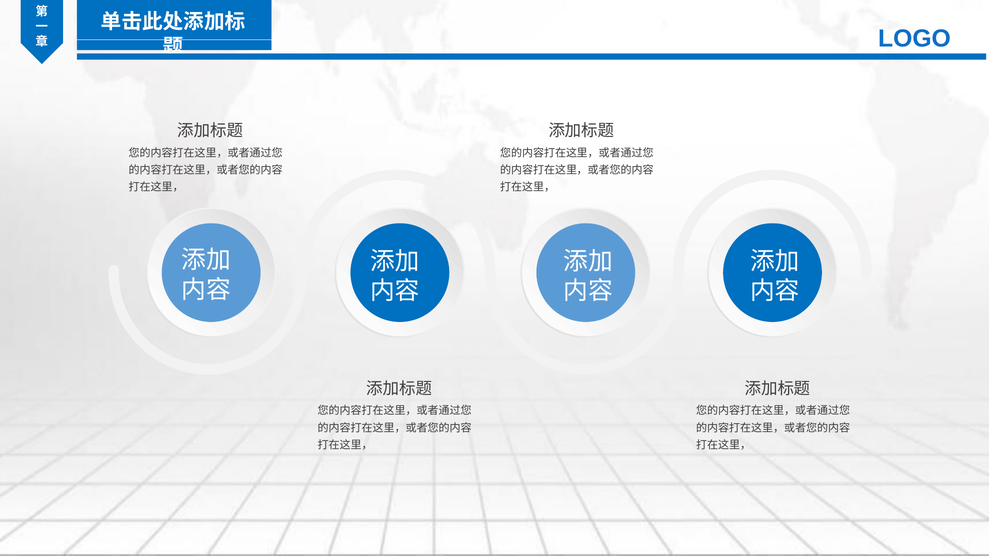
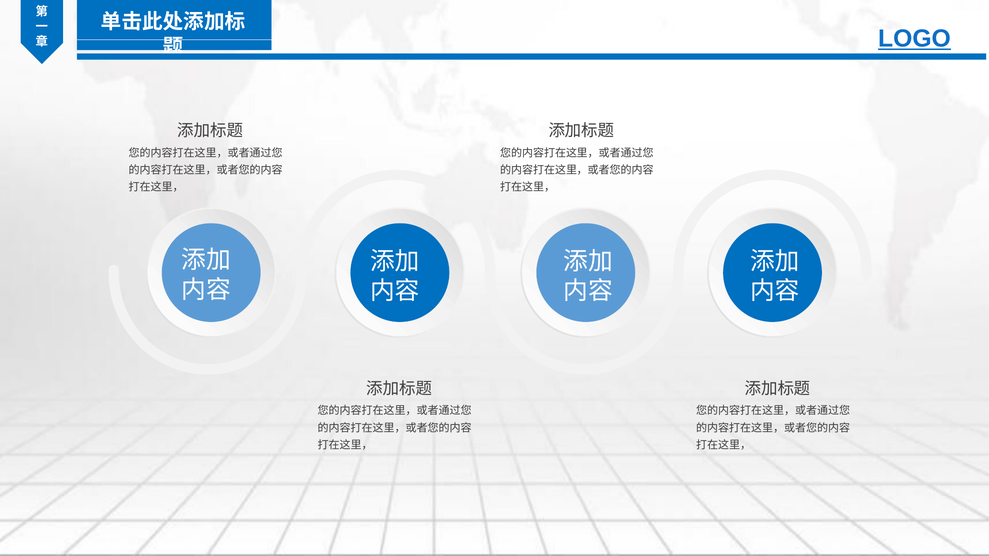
LOGO underline: none -> present
